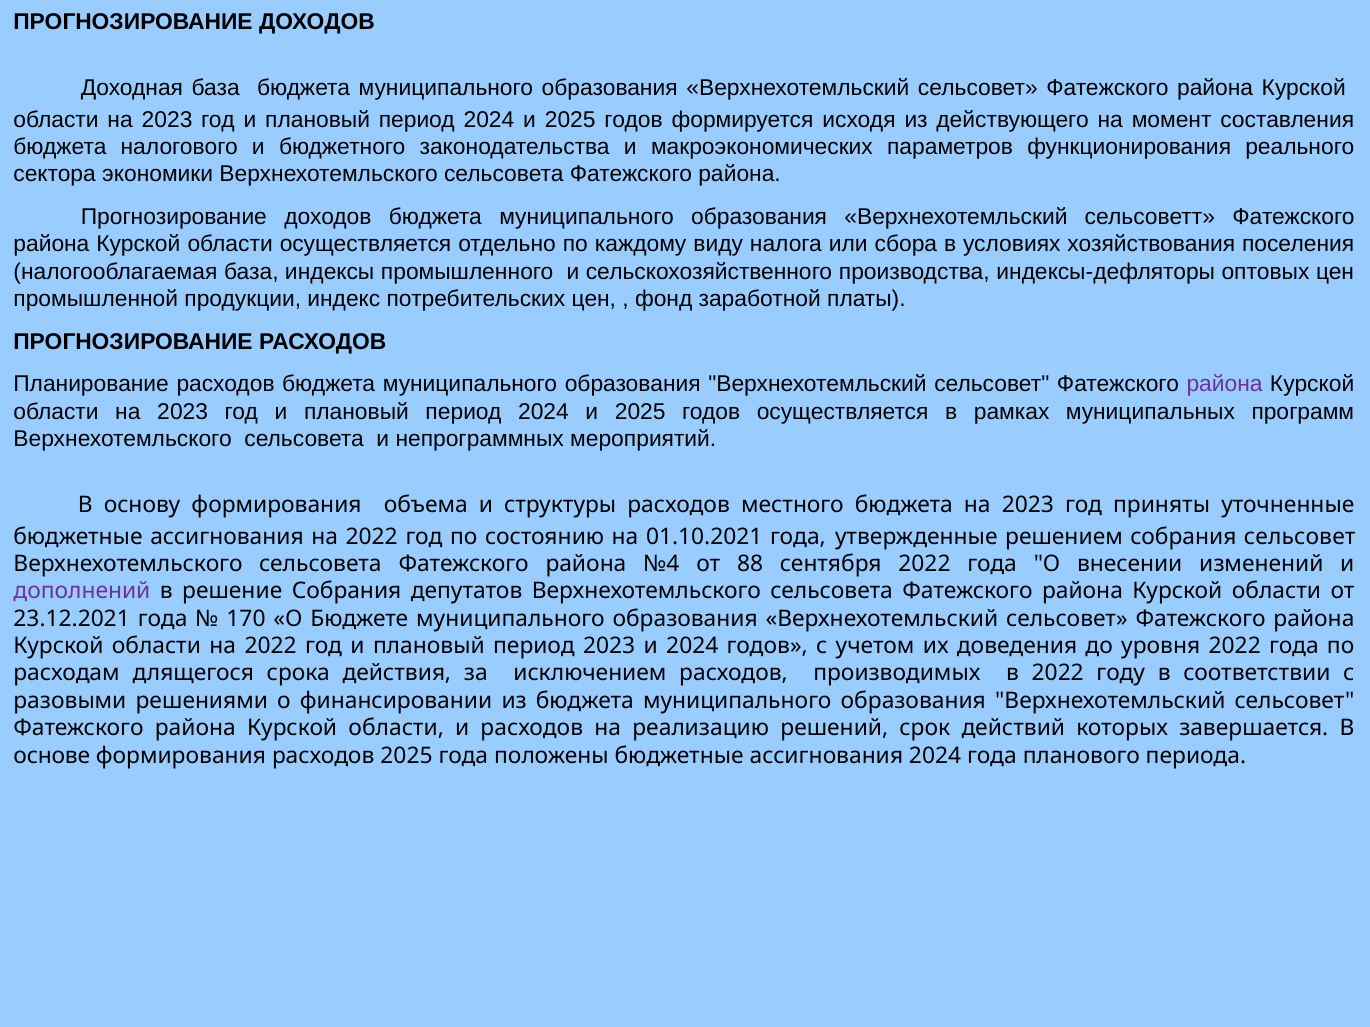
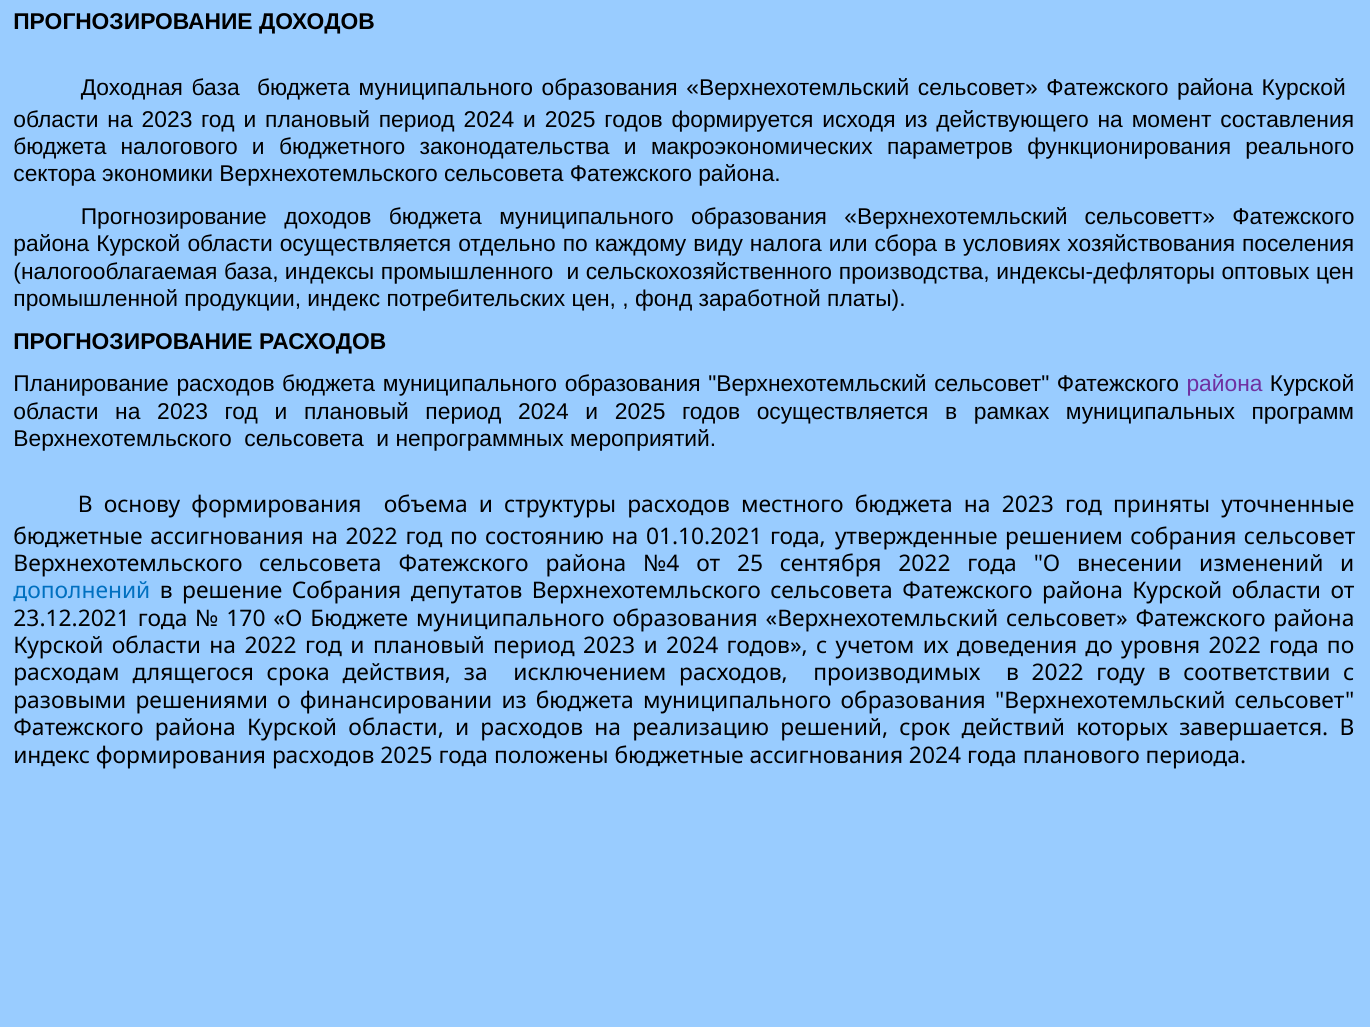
88: 88 -> 25
дополнений colour: purple -> blue
основе at (52, 756): основе -> индекс
